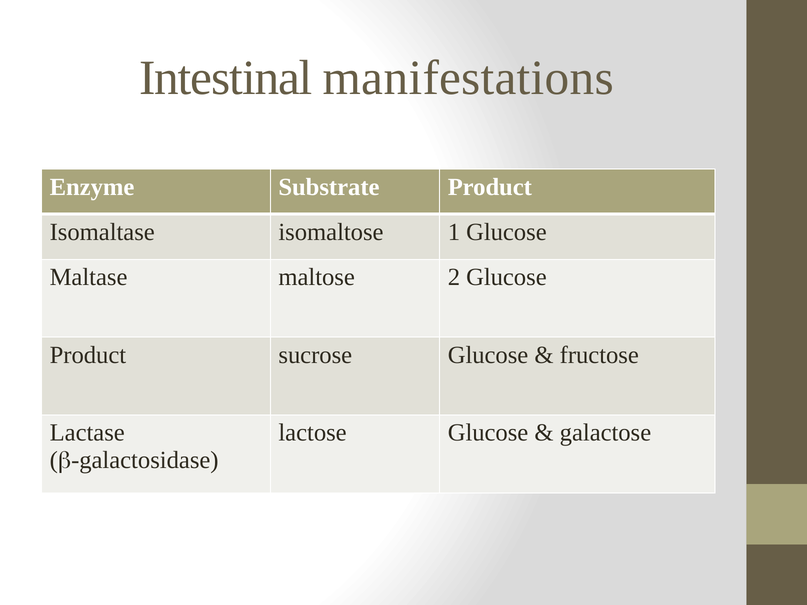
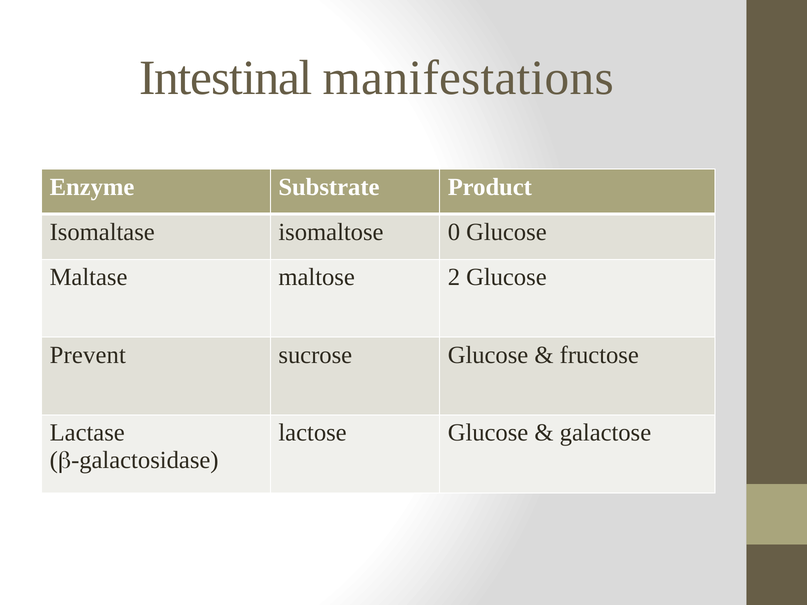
1: 1 -> 0
Product at (88, 355): Product -> Prevent
